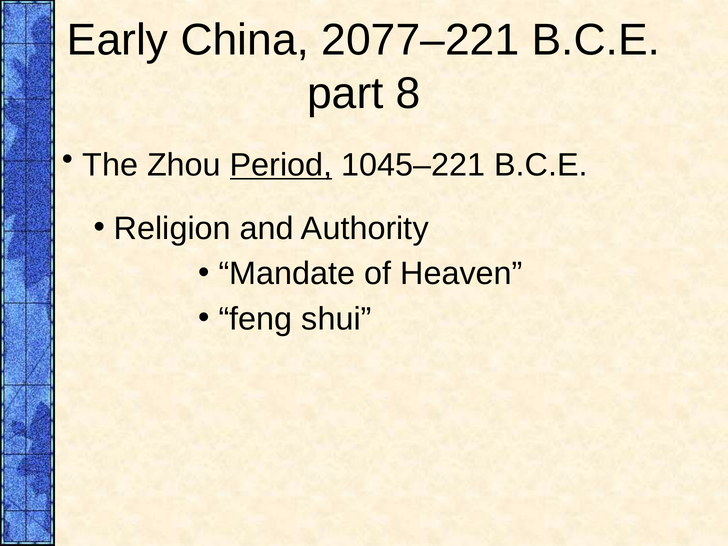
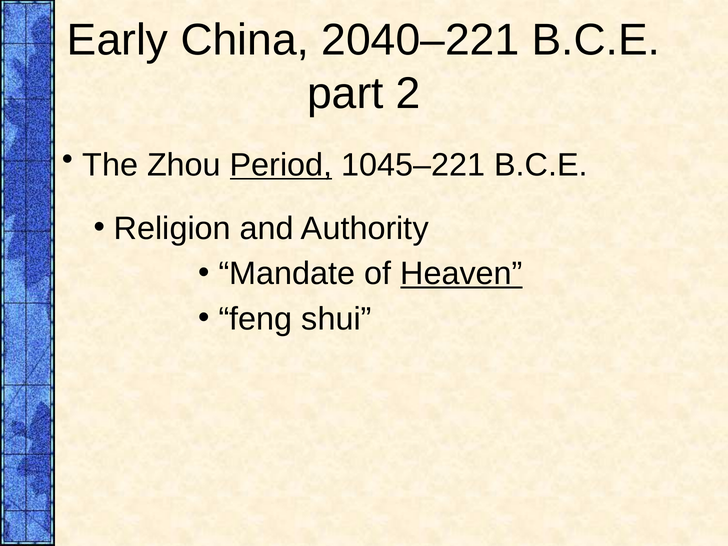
2077–221: 2077–221 -> 2040–221
8: 8 -> 2
Heaven underline: none -> present
